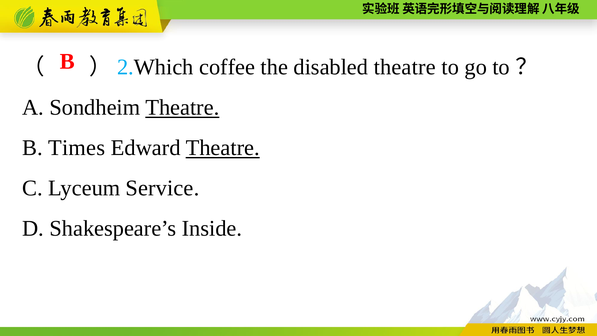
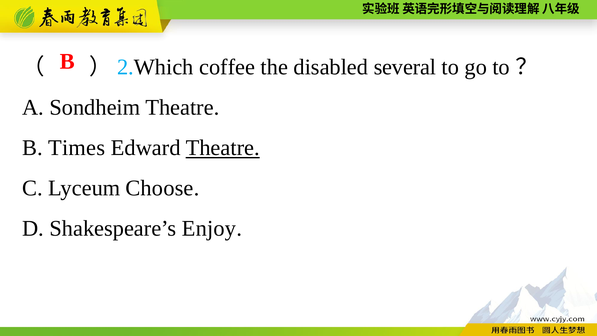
disabled theatre: theatre -> several
Theatre at (182, 108) underline: present -> none
Service: Service -> Choose
Inside: Inside -> Enjoy
